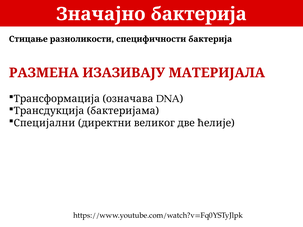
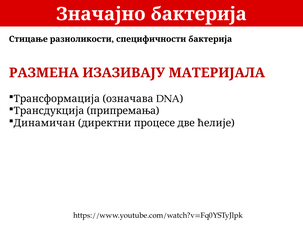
бактеријама: бактеријама -> припремања
Специјални: Специјални -> Динамичан
великог: великог -> процесе
